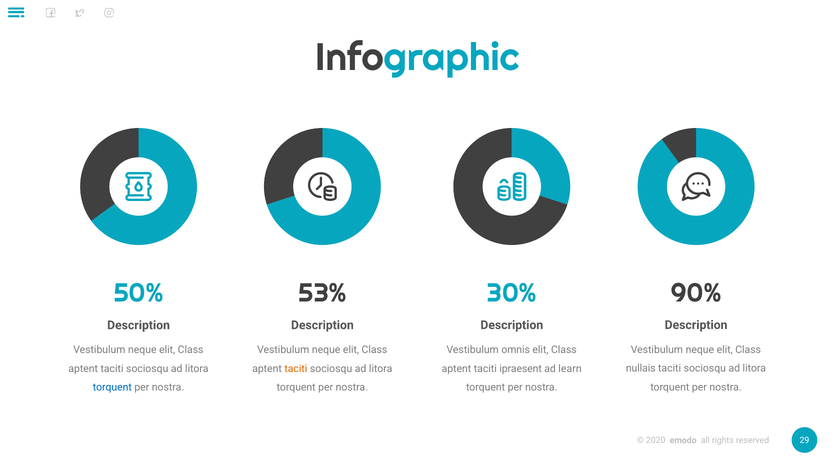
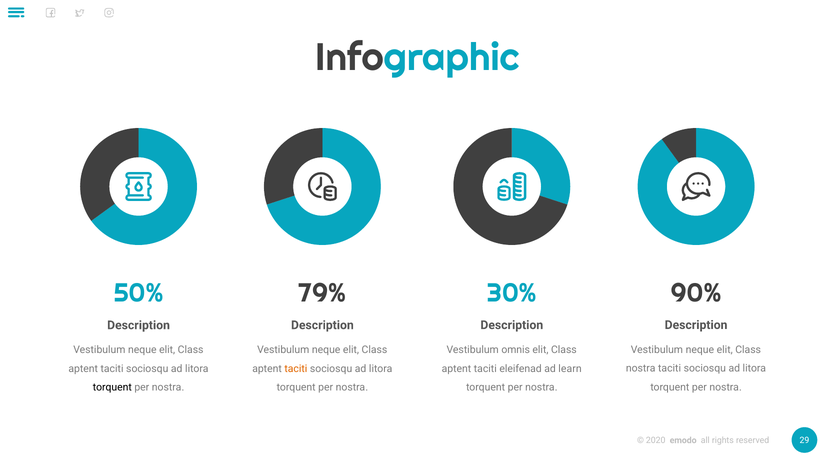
53%: 53% -> 79%
nullais at (641, 368): nullais -> nostra
ipraesent: ipraesent -> eleifenad
torquent at (112, 387) colour: blue -> black
